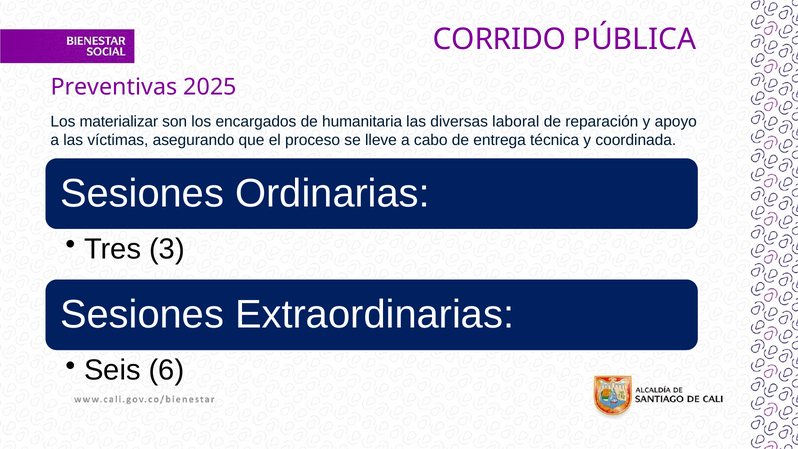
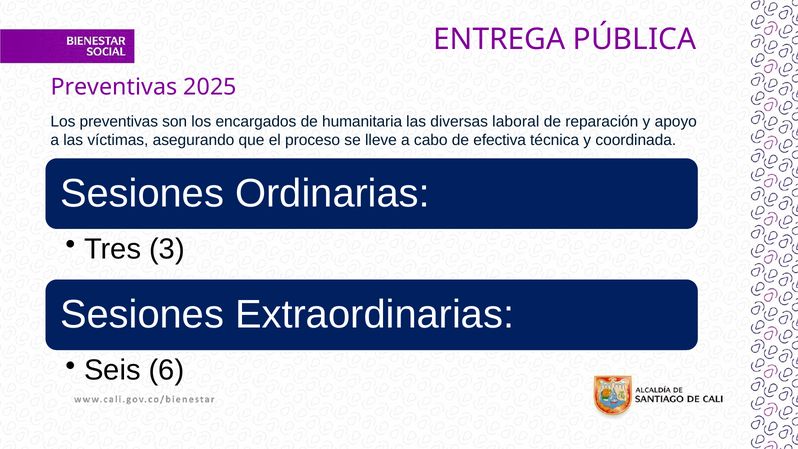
CORRIDO: CORRIDO -> ENTREGA
Los materializar: materializar -> preventivas
entrega: entrega -> efectiva
